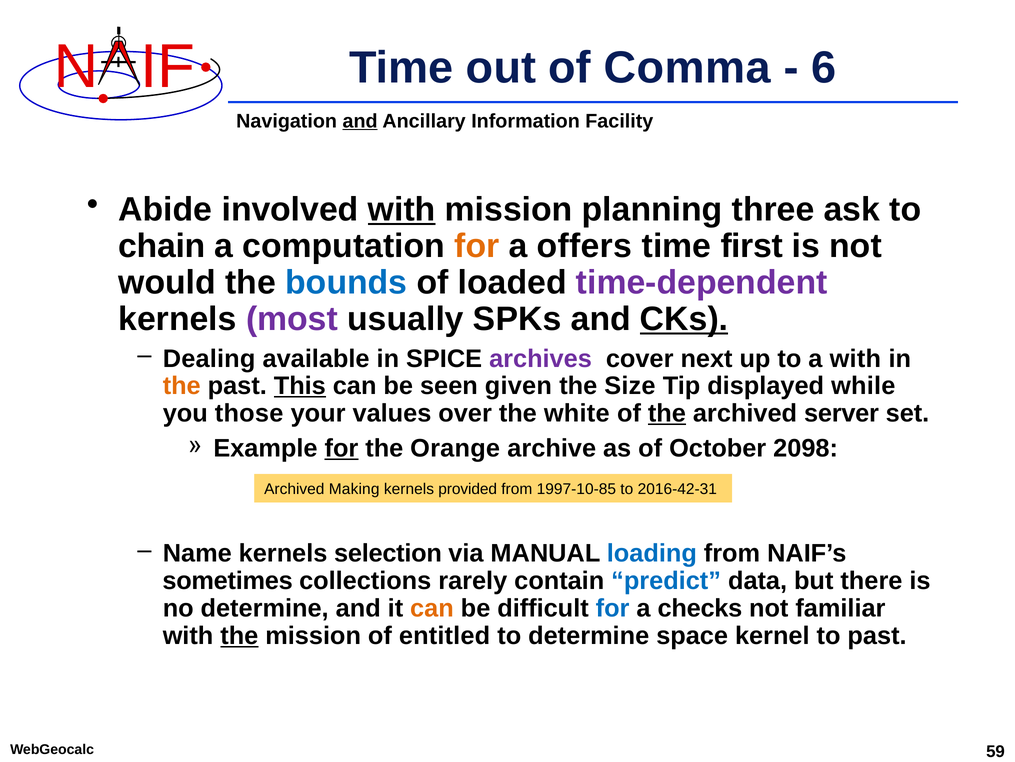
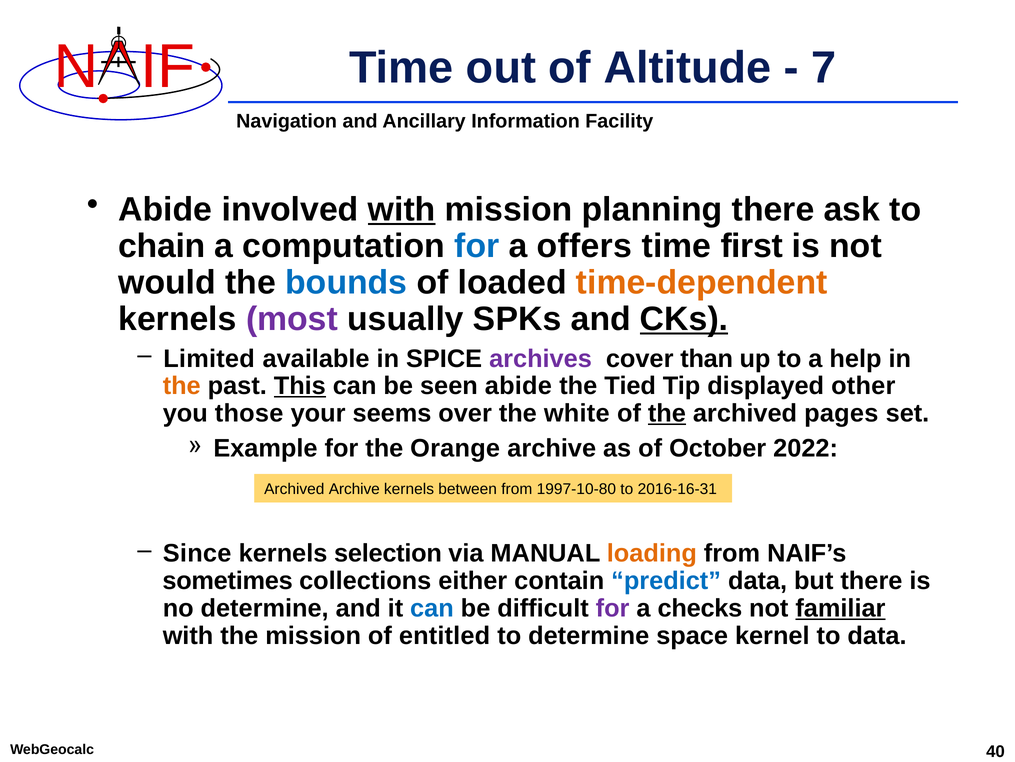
Comma: Comma -> Altitude
6: 6 -> 7
and at (360, 121) underline: present -> none
planning three: three -> there
for at (477, 246) colour: orange -> blue
time-dependent colour: purple -> orange
Dealing: Dealing -> Limited
next: next -> than
a with: with -> help
seen given: given -> abide
Size: Size -> Tied
while: while -> other
values: values -> seems
server: server -> pages
for at (341, 448) underline: present -> none
2098: 2098 -> 2022
Archived Making: Making -> Archive
provided: provided -> between
1997-10-85: 1997-10-85 -> 1997-10-80
2016-42-31: 2016-42-31 -> 2016-16-31
Name: Name -> Since
loading colour: blue -> orange
rarely: rarely -> either
can at (432, 608) colour: orange -> blue
for at (613, 608) colour: blue -> purple
familiar underline: none -> present
the at (239, 635) underline: present -> none
to past: past -> data
59: 59 -> 40
